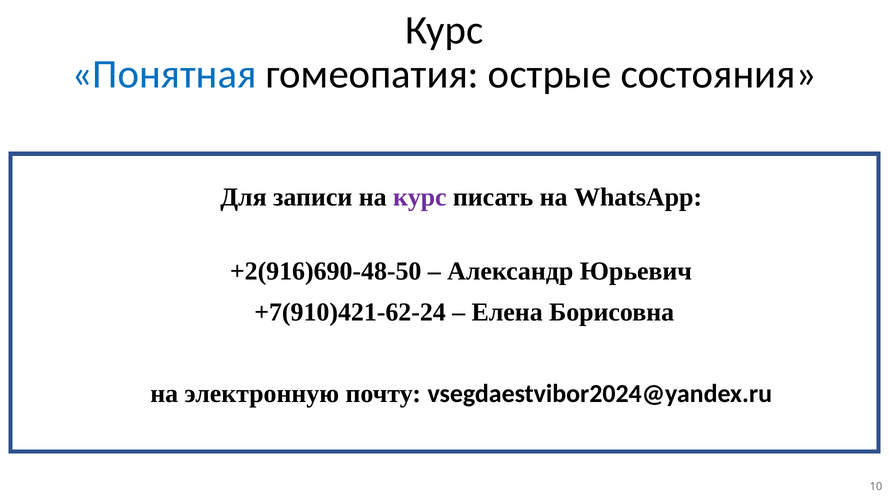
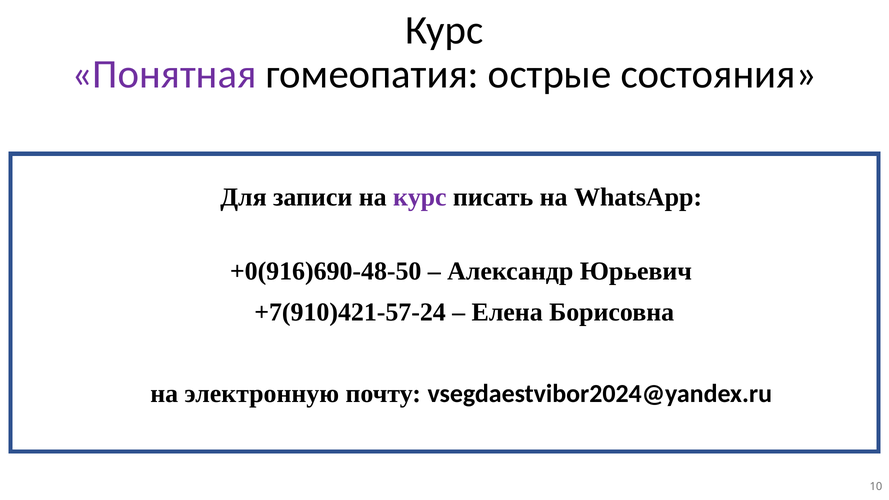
Понятная colour: blue -> purple
+2(916)690-48-50: +2(916)690-48-50 -> +0(916)690-48-50
+7(910)421-62-24: +7(910)421-62-24 -> +7(910)421-57-24
